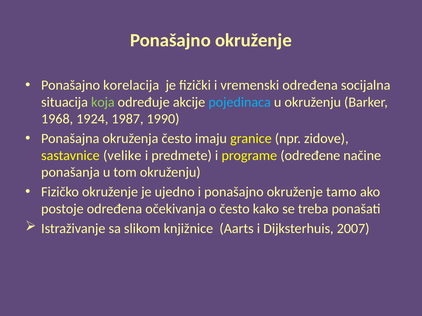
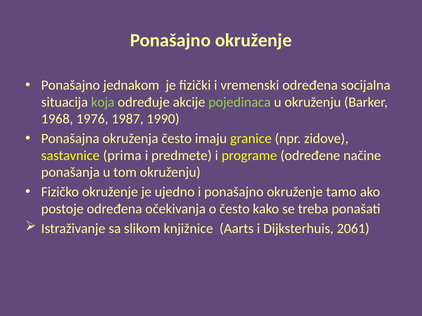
korelacija: korelacija -> jednakom
pojedinaca colour: light blue -> light green
1924: 1924 -> 1976
velike: velike -> prima
2007: 2007 -> 2061
